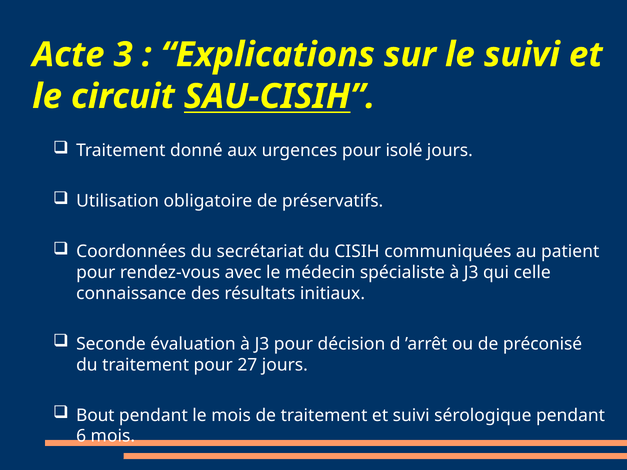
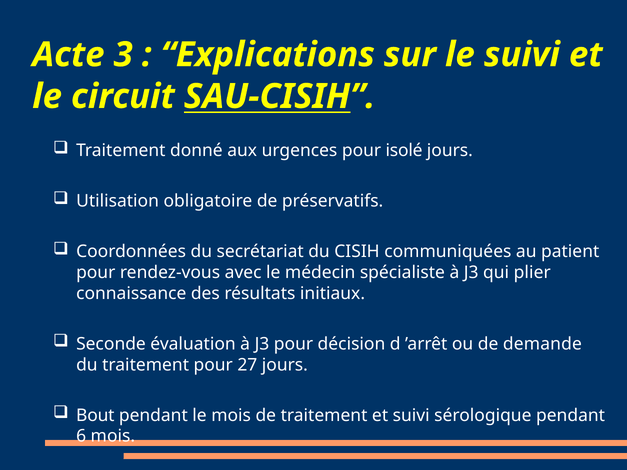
celle: celle -> plier
préconisé: préconisé -> demande
